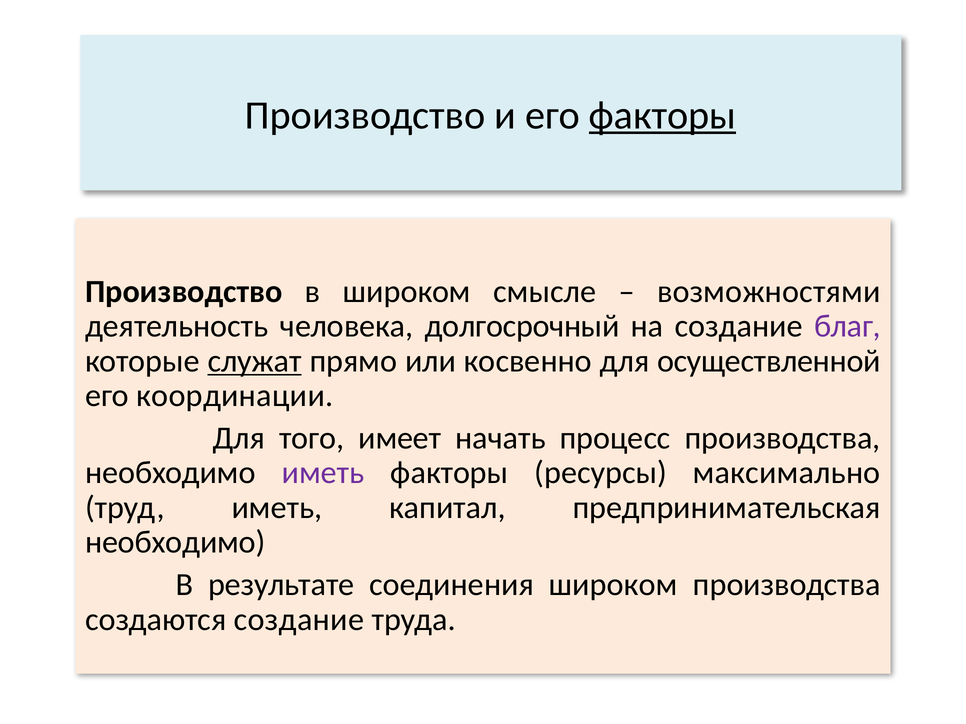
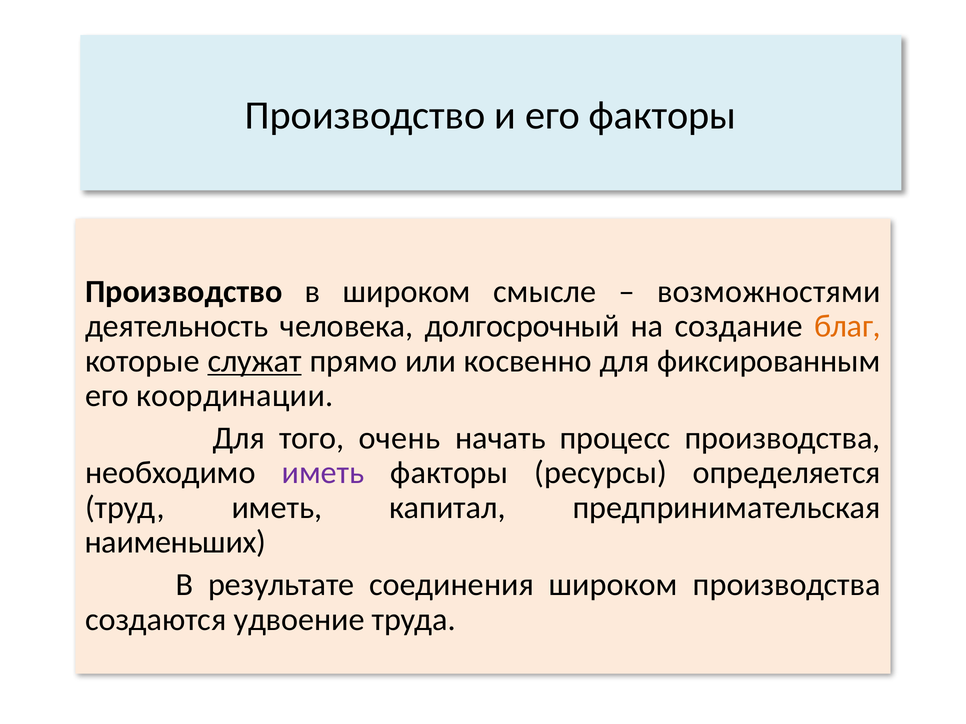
факторы at (662, 116) underline: present -> none
благ colour: purple -> orange
осуществленной: осуществленной -> фиксированным
имеет: имеет -> очень
максимально: максимально -> определяется
необходимо at (175, 543): необходимо -> наименьших
создаются создание: создание -> удвоение
